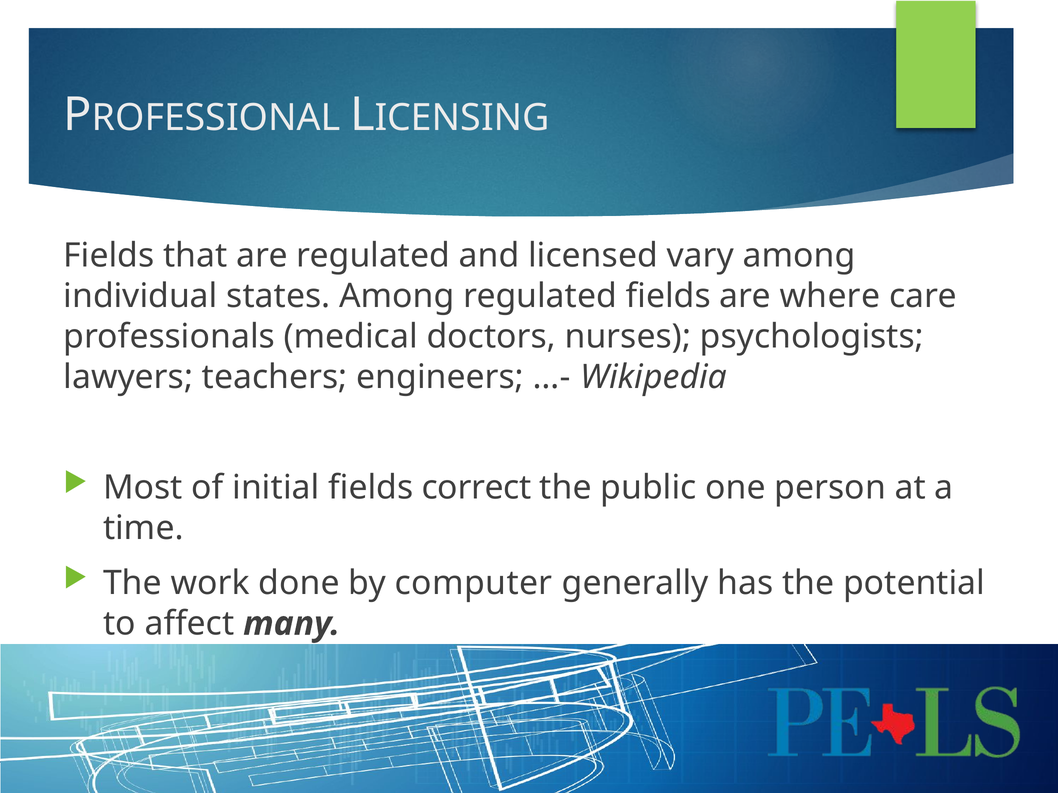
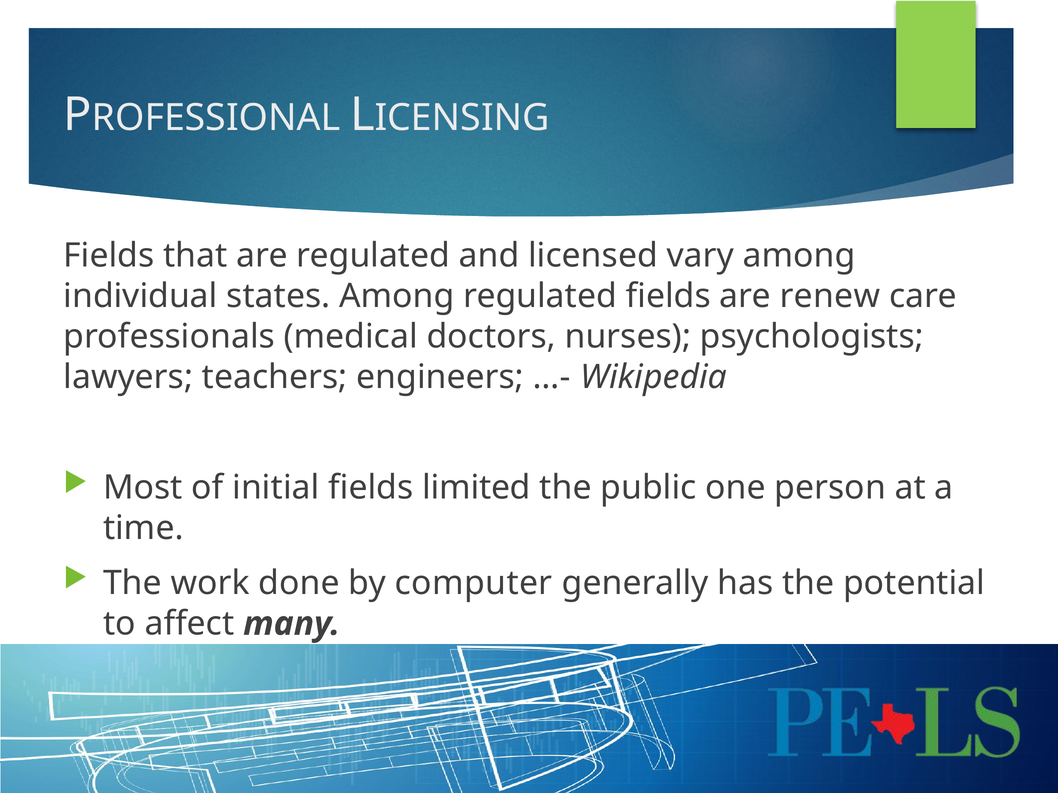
where: where -> renew
correct: correct -> limited
